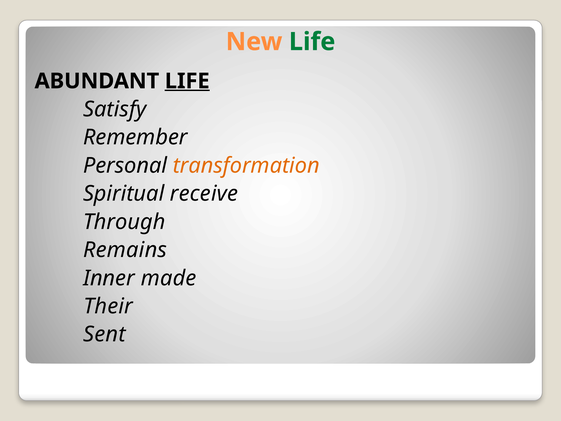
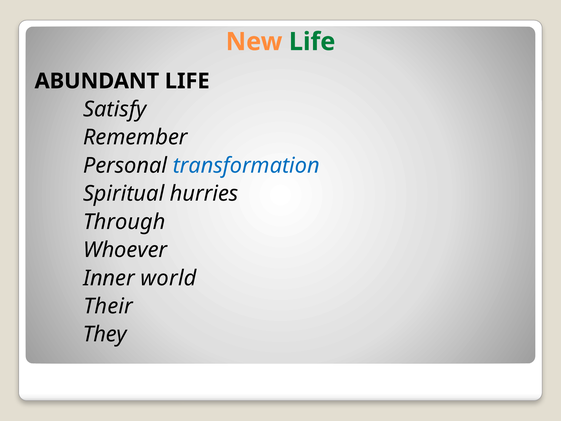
LIFE at (187, 81) underline: present -> none
transformation colour: orange -> blue
receive: receive -> hurries
Remains: Remains -> Whoever
made: made -> world
Sent: Sent -> They
